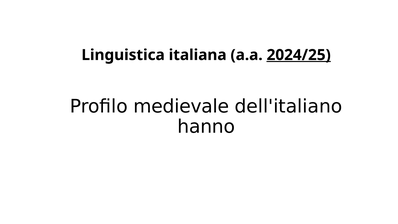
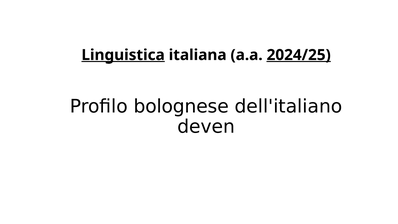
Linguistica underline: none -> present
medievale: medievale -> bolognese
hanno: hanno -> deven
